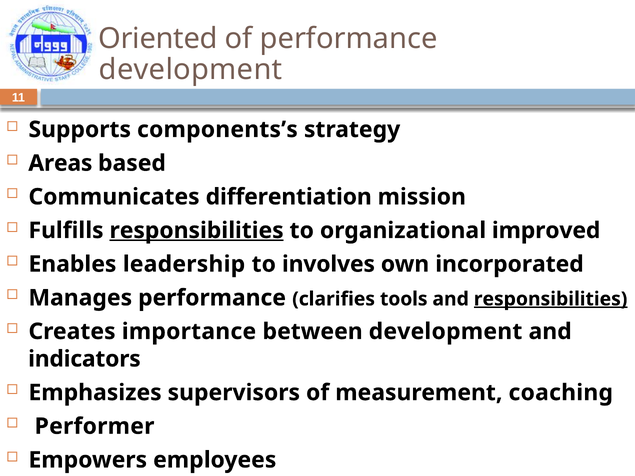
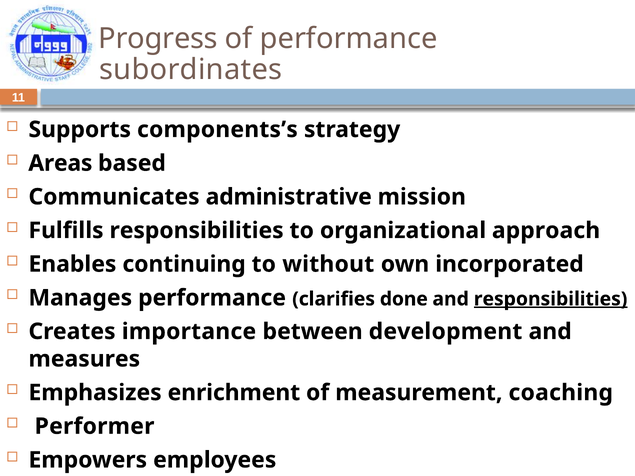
Oriented: Oriented -> Progress
development at (191, 70): development -> subordinates
differentiation: differentiation -> administrative
responsibilities at (197, 231) underline: present -> none
improved: improved -> approach
leadership: leadership -> continuing
involves: involves -> without
tools: tools -> done
indicators: indicators -> measures
supervisors: supervisors -> enrichment
